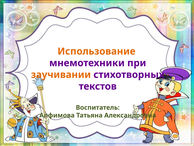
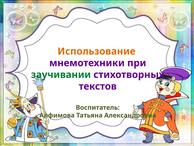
заучивании colour: orange -> green
